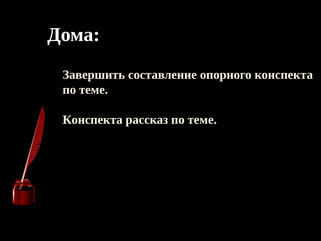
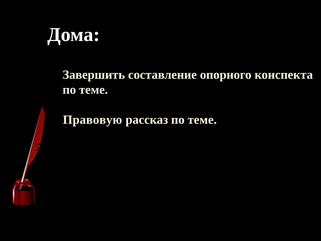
Конспекта at (93, 120): Конспекта -> Правовую
